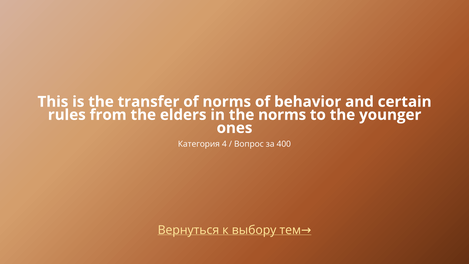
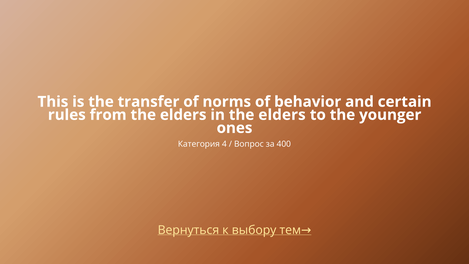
in the norms: norms -> elders
